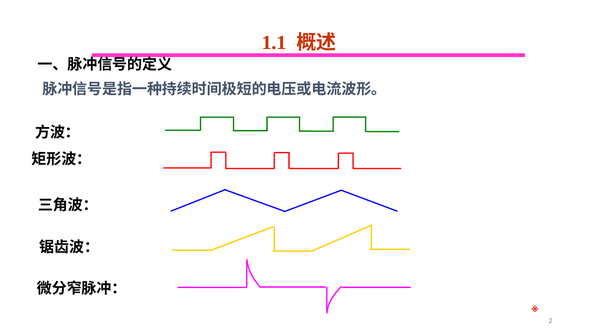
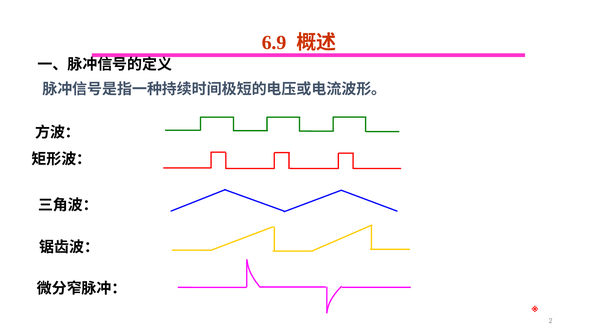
1.1: 1.1 -> 6.9
